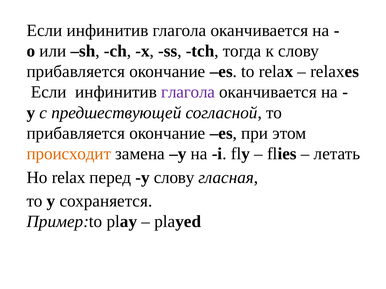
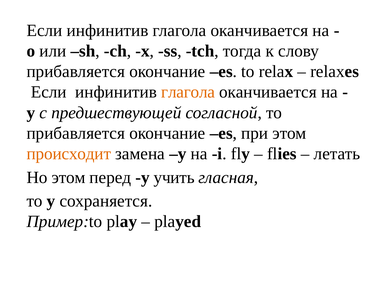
глагола at (188, 92) colour: purple -> orange
Но relax: relax -> этом
y слову: слову -> учить
